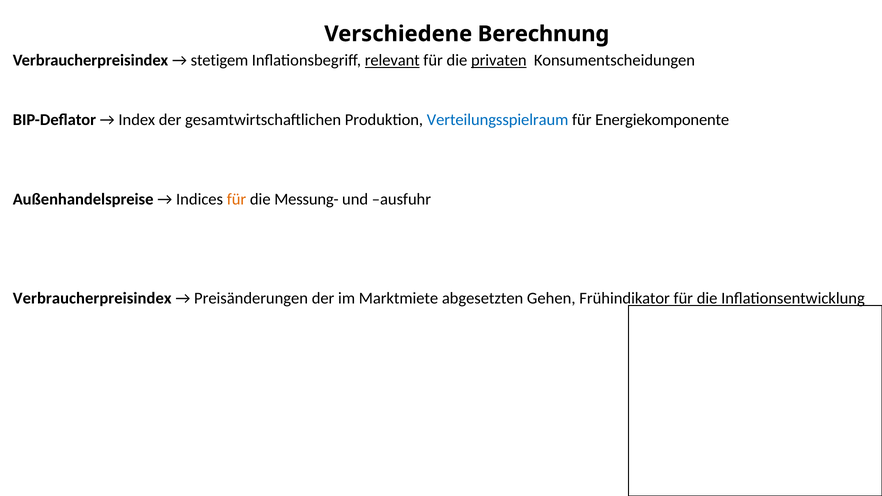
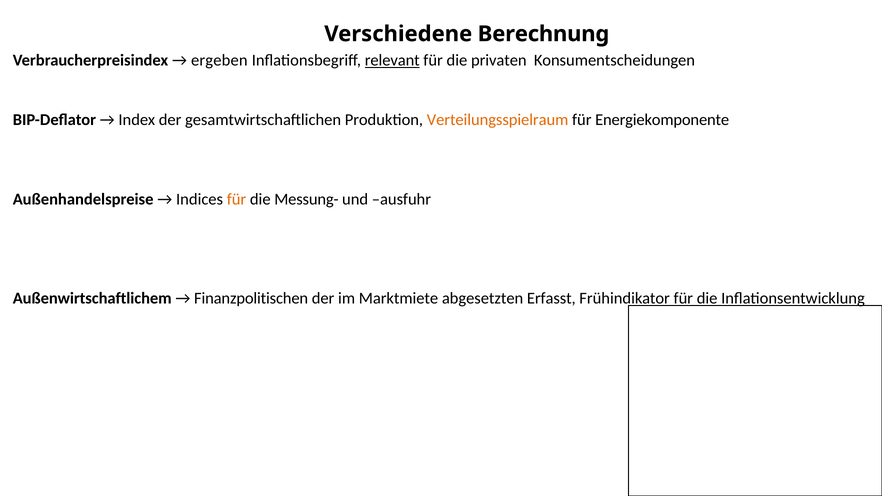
stetigem: stetigem -> ergeben
privaten underline: present -> none
Verteilungsspielraum colour: blue -> orange
Verbraucherpreisindex at (92, 299): Verbraucherpreisindex -> Außenwirtschaftlichem
Preisänderungen: Preisänderungen -> Finanzpolitischen
Gehen: Gehen -> Erfasst
